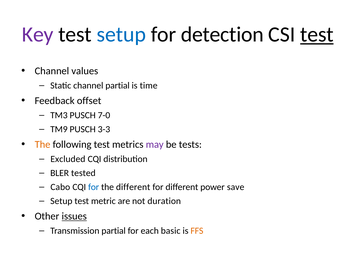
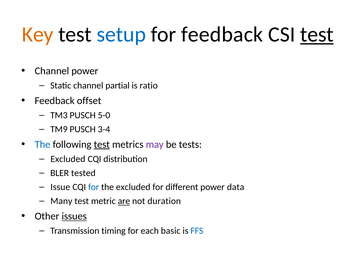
Key colour: purple -> orange
for detection: detection -> feedback
Channel values: values -> power
time: time -> ratio
7-0: 7-0 -> 5-0
3-3: 3-3 -> 3-4
The at (43, 144) colour: orange -> blue
test at (102, 144) underline: none -> present
Cabo: Cabo -> Issue
the different: different -> excluded
save: save -> data
Setup at (61, 201): Setup -> Many
are underline: none -> present
Transmission partial: partial -> timing
FFS colour: orange -> blue
